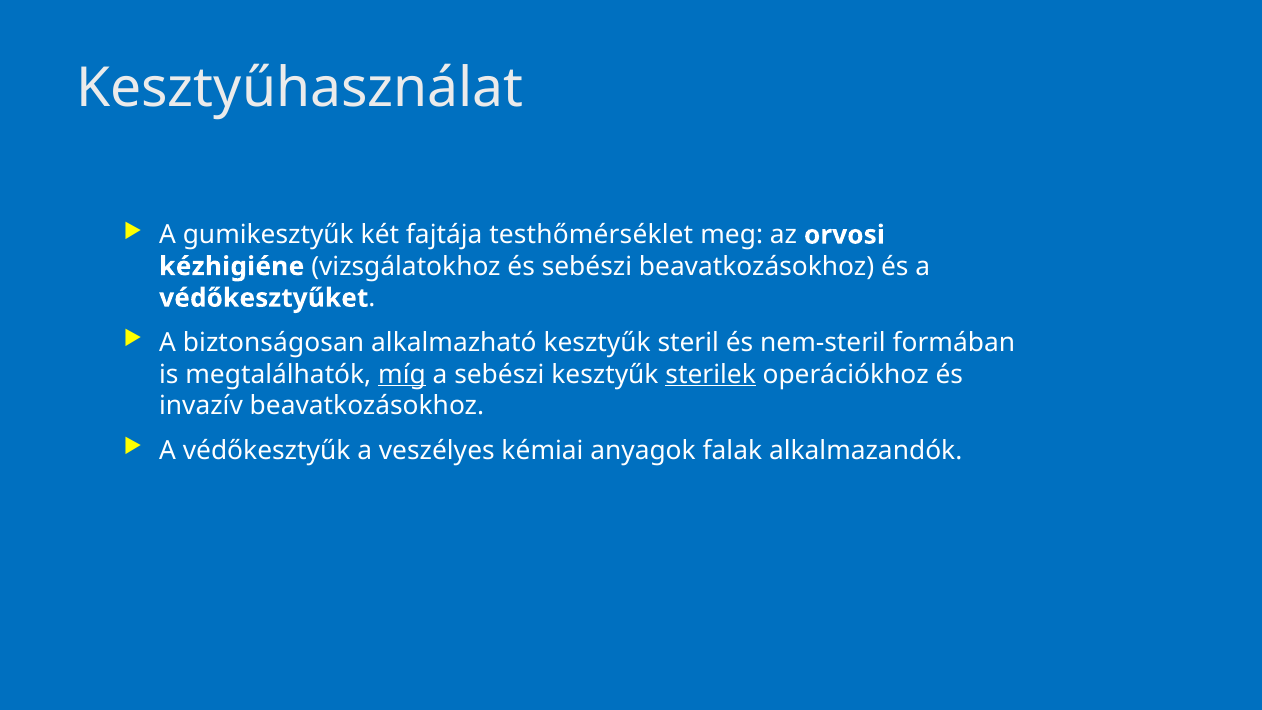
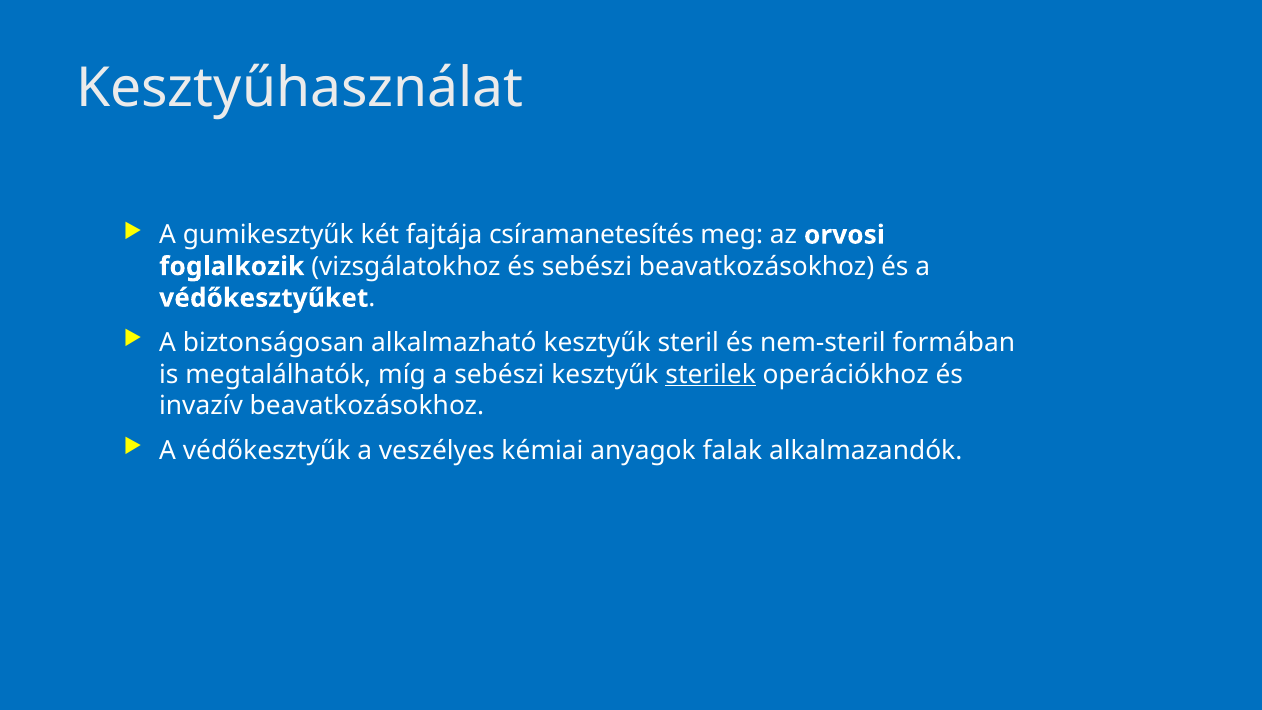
testhőmérséklet: testhőmérséklet -> csíramanetesítés
kézhigiéne: kézhigiéne -> foglalkozik
míg underline: present -> none
